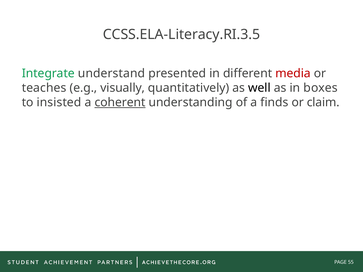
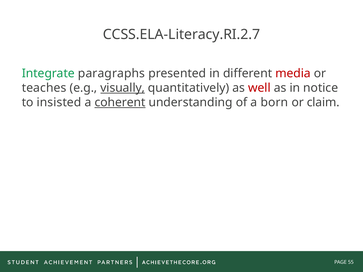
CCSS.ELA-Literacy.RI.3.5: CCSS.ELA-Literacy.RI.3.5 -> CCSS.ELA-Literacy.RI.2.7
understand: understand -> paragraphs
visually underline: none -> present
well colour: black -> red
boxes: boxes -> notice
finds: finds -> born
